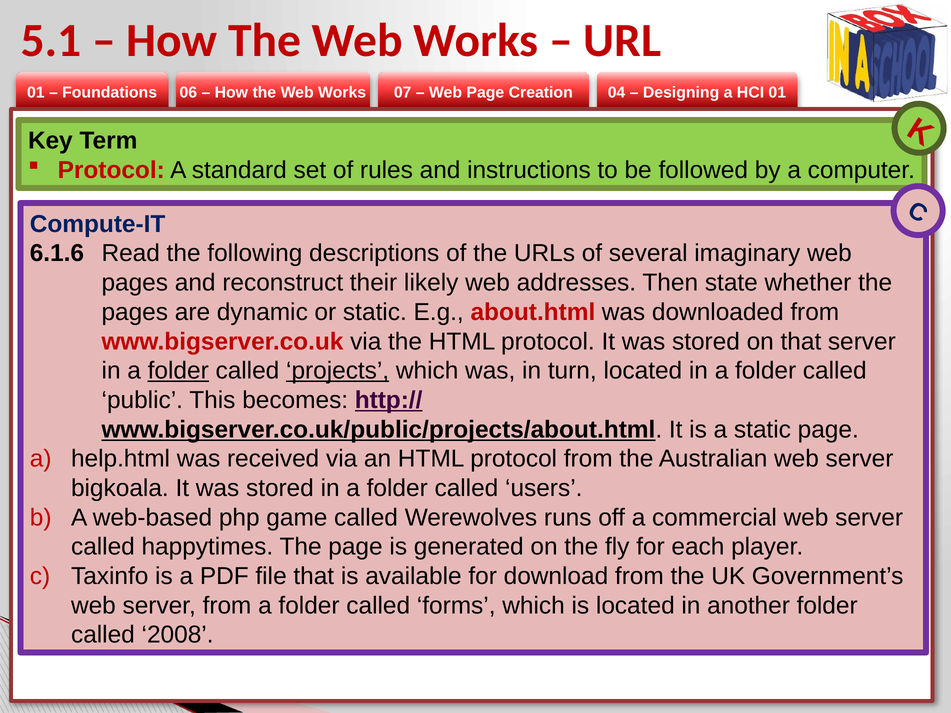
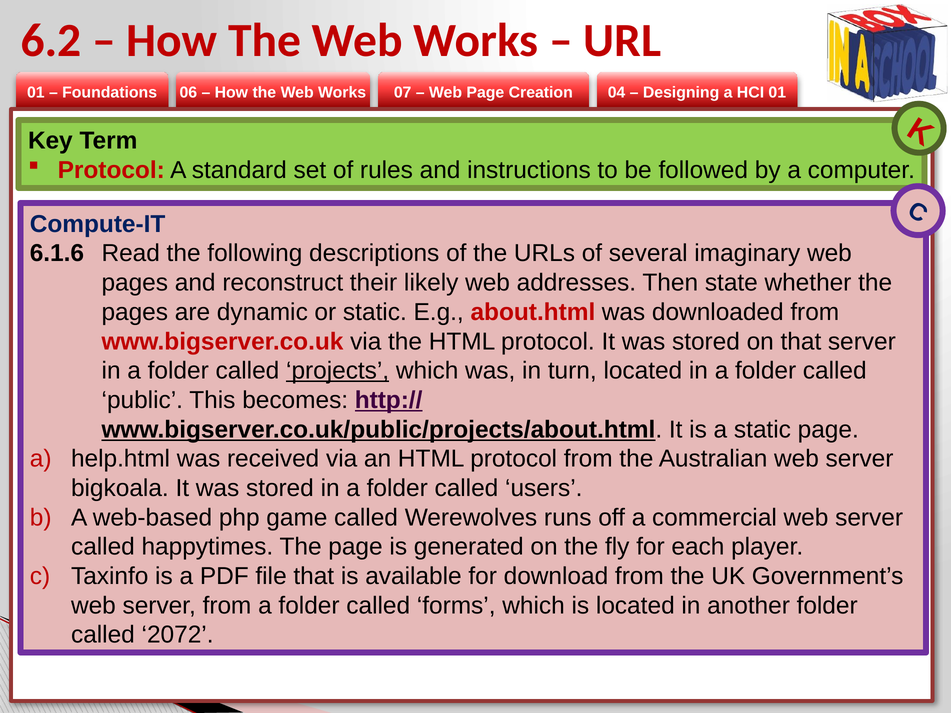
5.1: 5.1 -> 6.2
folder at (178, 371) underline: present -> none
2008: 2008 -> 2072
